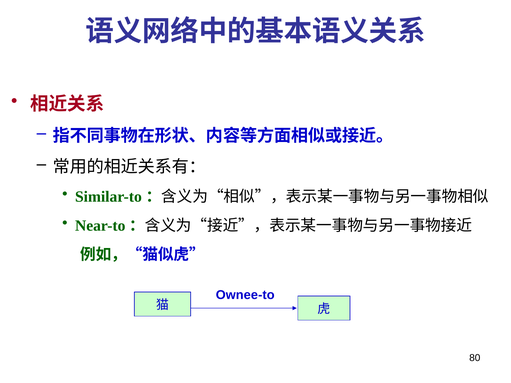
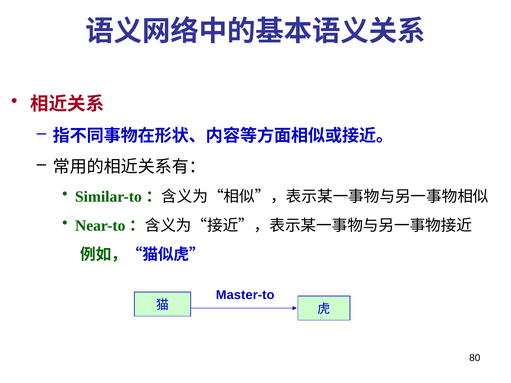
Ownee-to: Ownee-to -> Master-to
